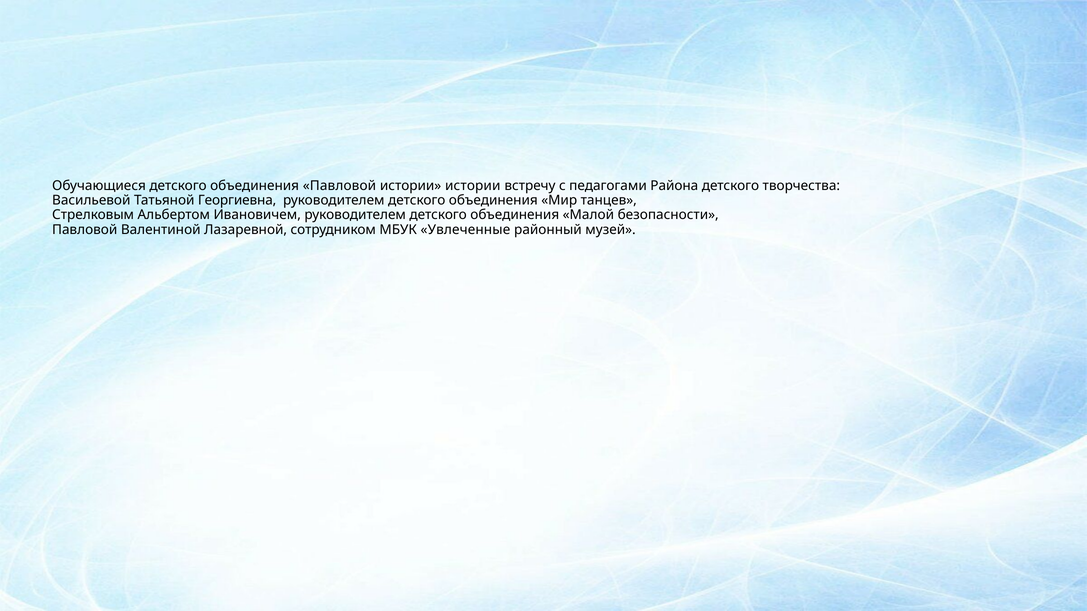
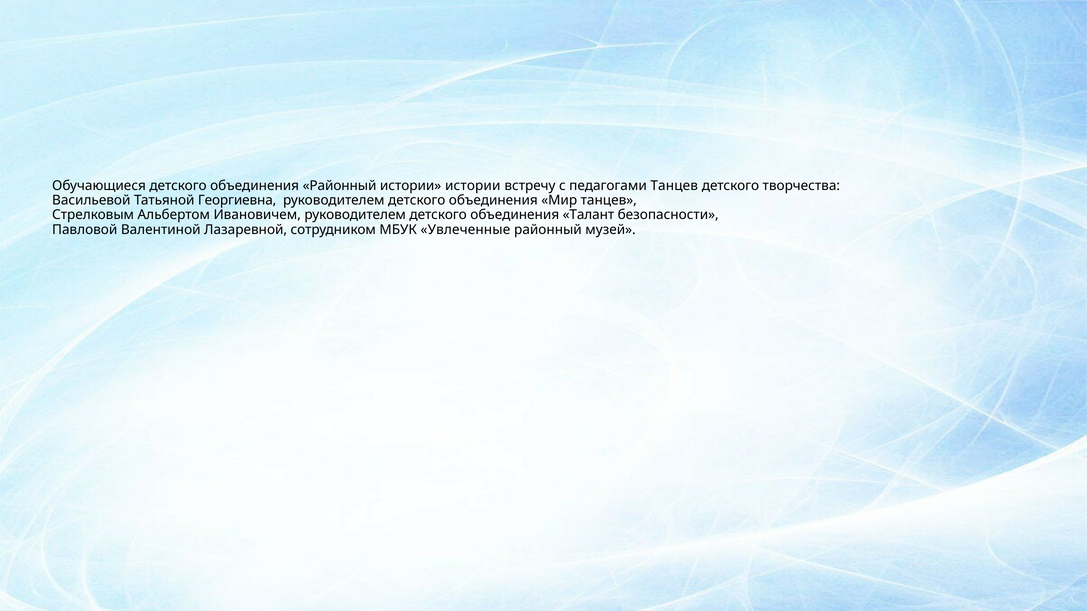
объединения Павловой: Павловой -> Районный
педагогами Района: Района -> Танцев
Малой: Малой -> Талант
